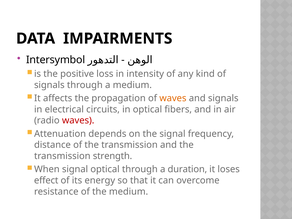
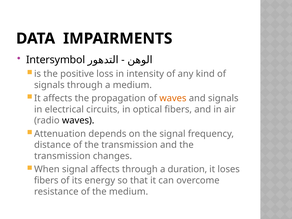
waves at (78, 121) colour: red -> black
strength: strength -> changes
signal optical: optical -> affects
effect at (46, 180): effect -> fibers
